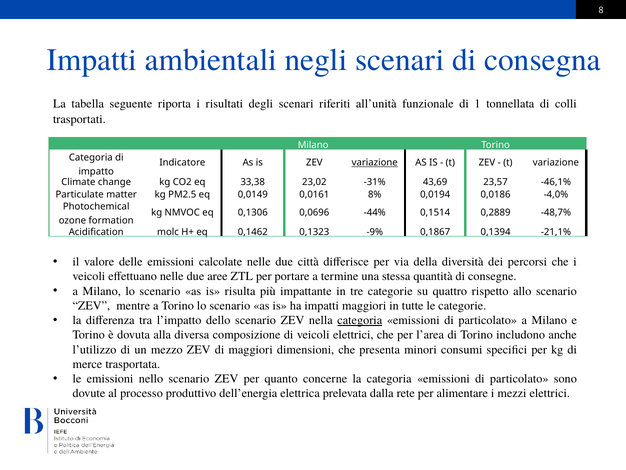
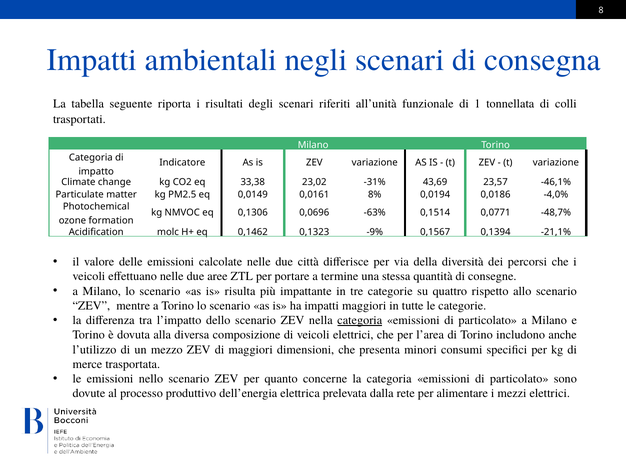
variazione at (375, 163) underline: present -> none
-44%: -44% -> -63%
0,2889: 0,2889 -> 0,0771
0,1867: 0,1867 -> 0,1567
